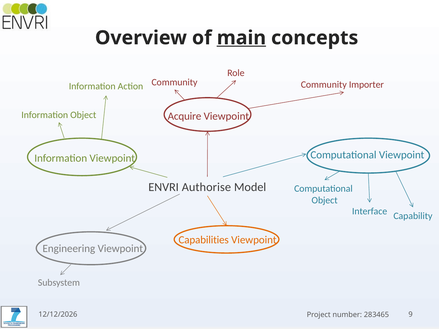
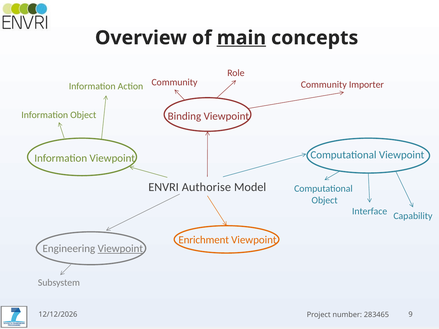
Acquire: Acquire -> Binding
Capabilities: Capabilities -> Enrichment
Viewpoint at (120, 249) underline: none -> present
